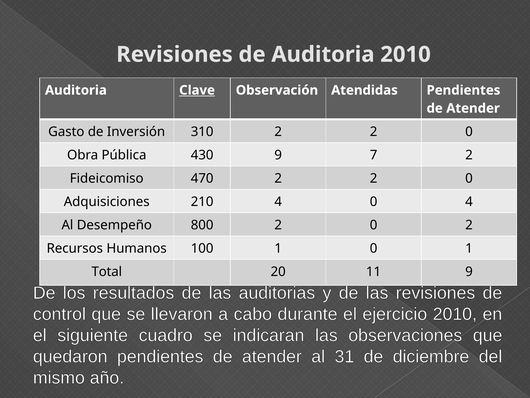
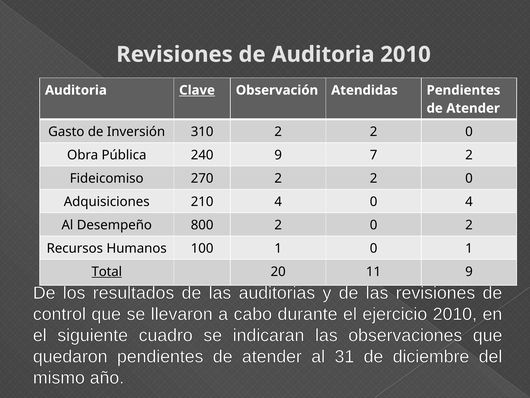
430: 430 -> 240
470: 470 -> 270
Total underline: none -> present
